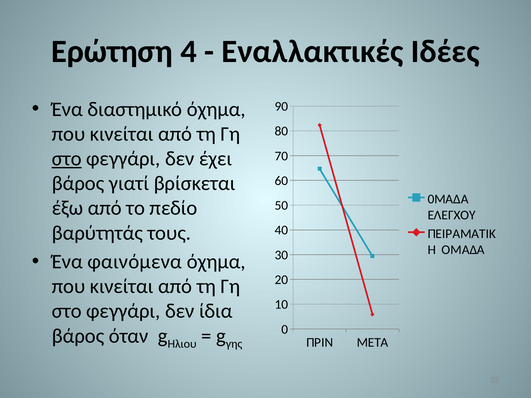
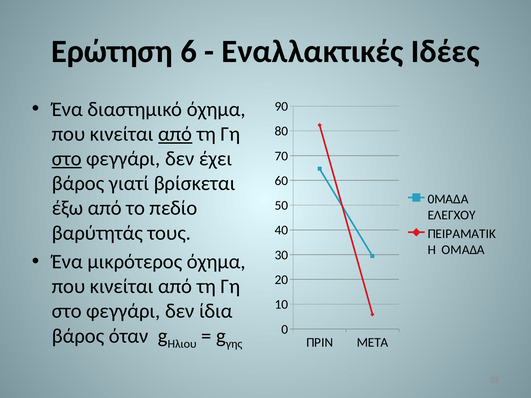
4: 4 -> 6
από at (175, 134) underline: none -> present
φαινόμενα: φαινόμενα -> μικρότερος
